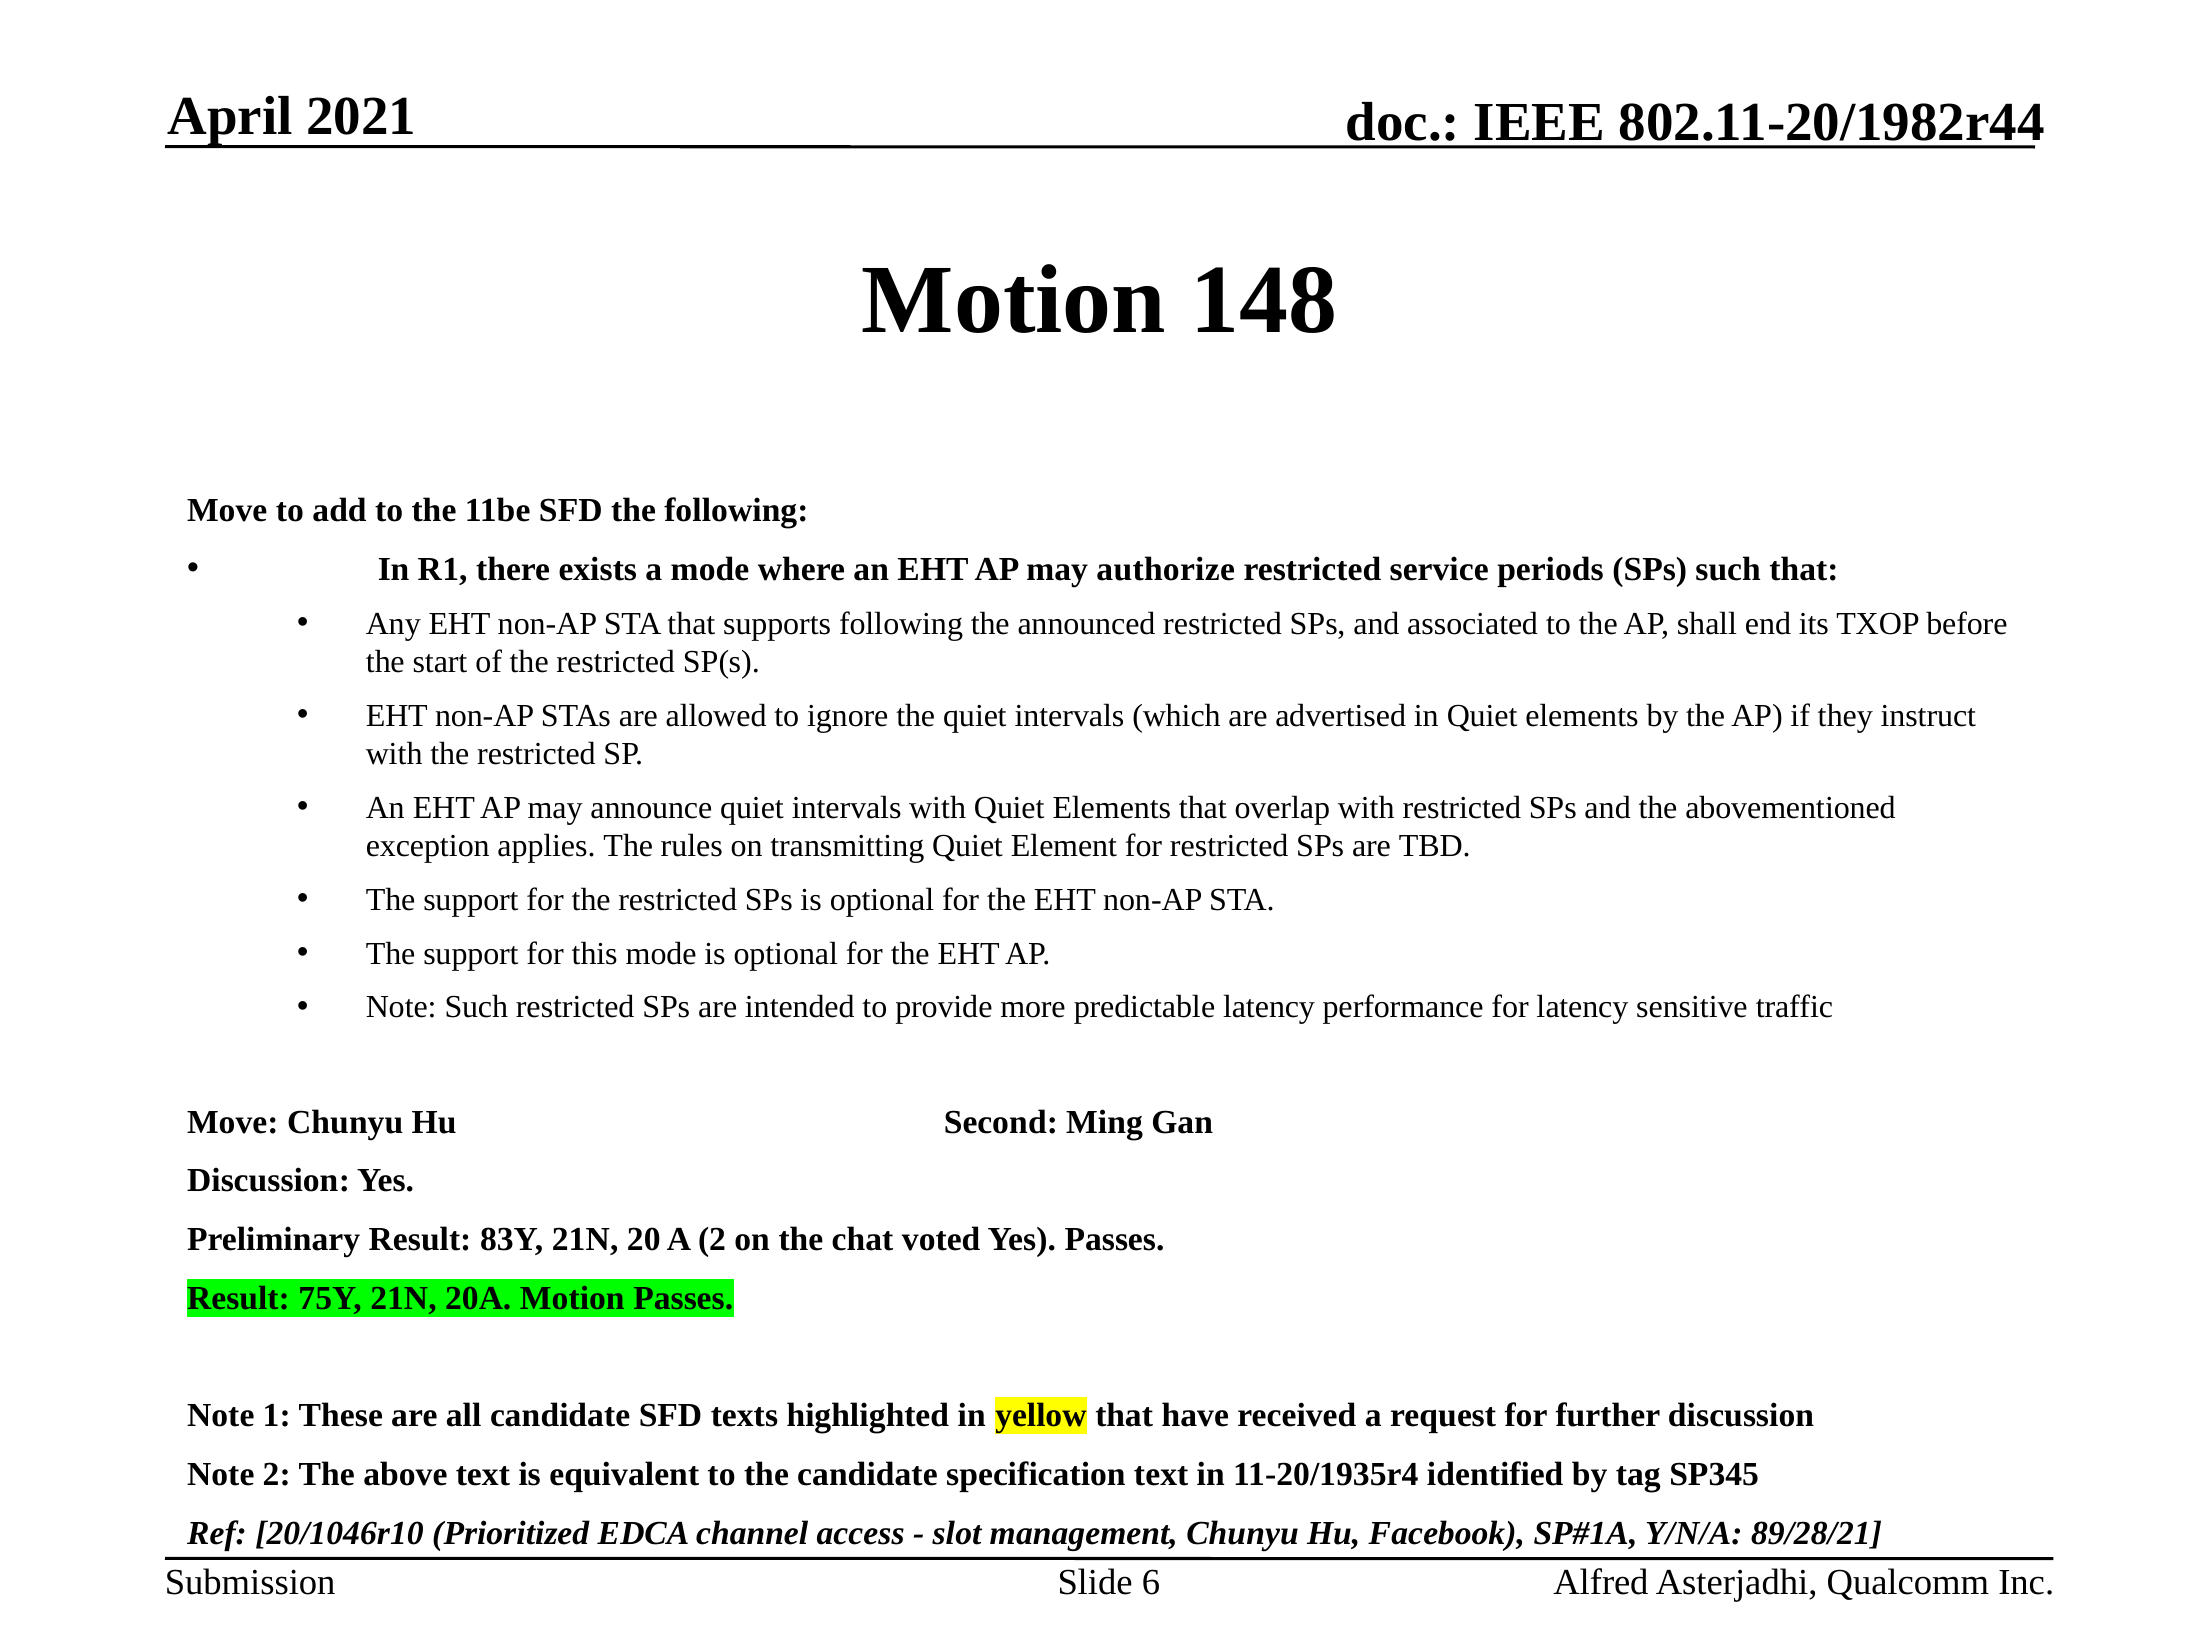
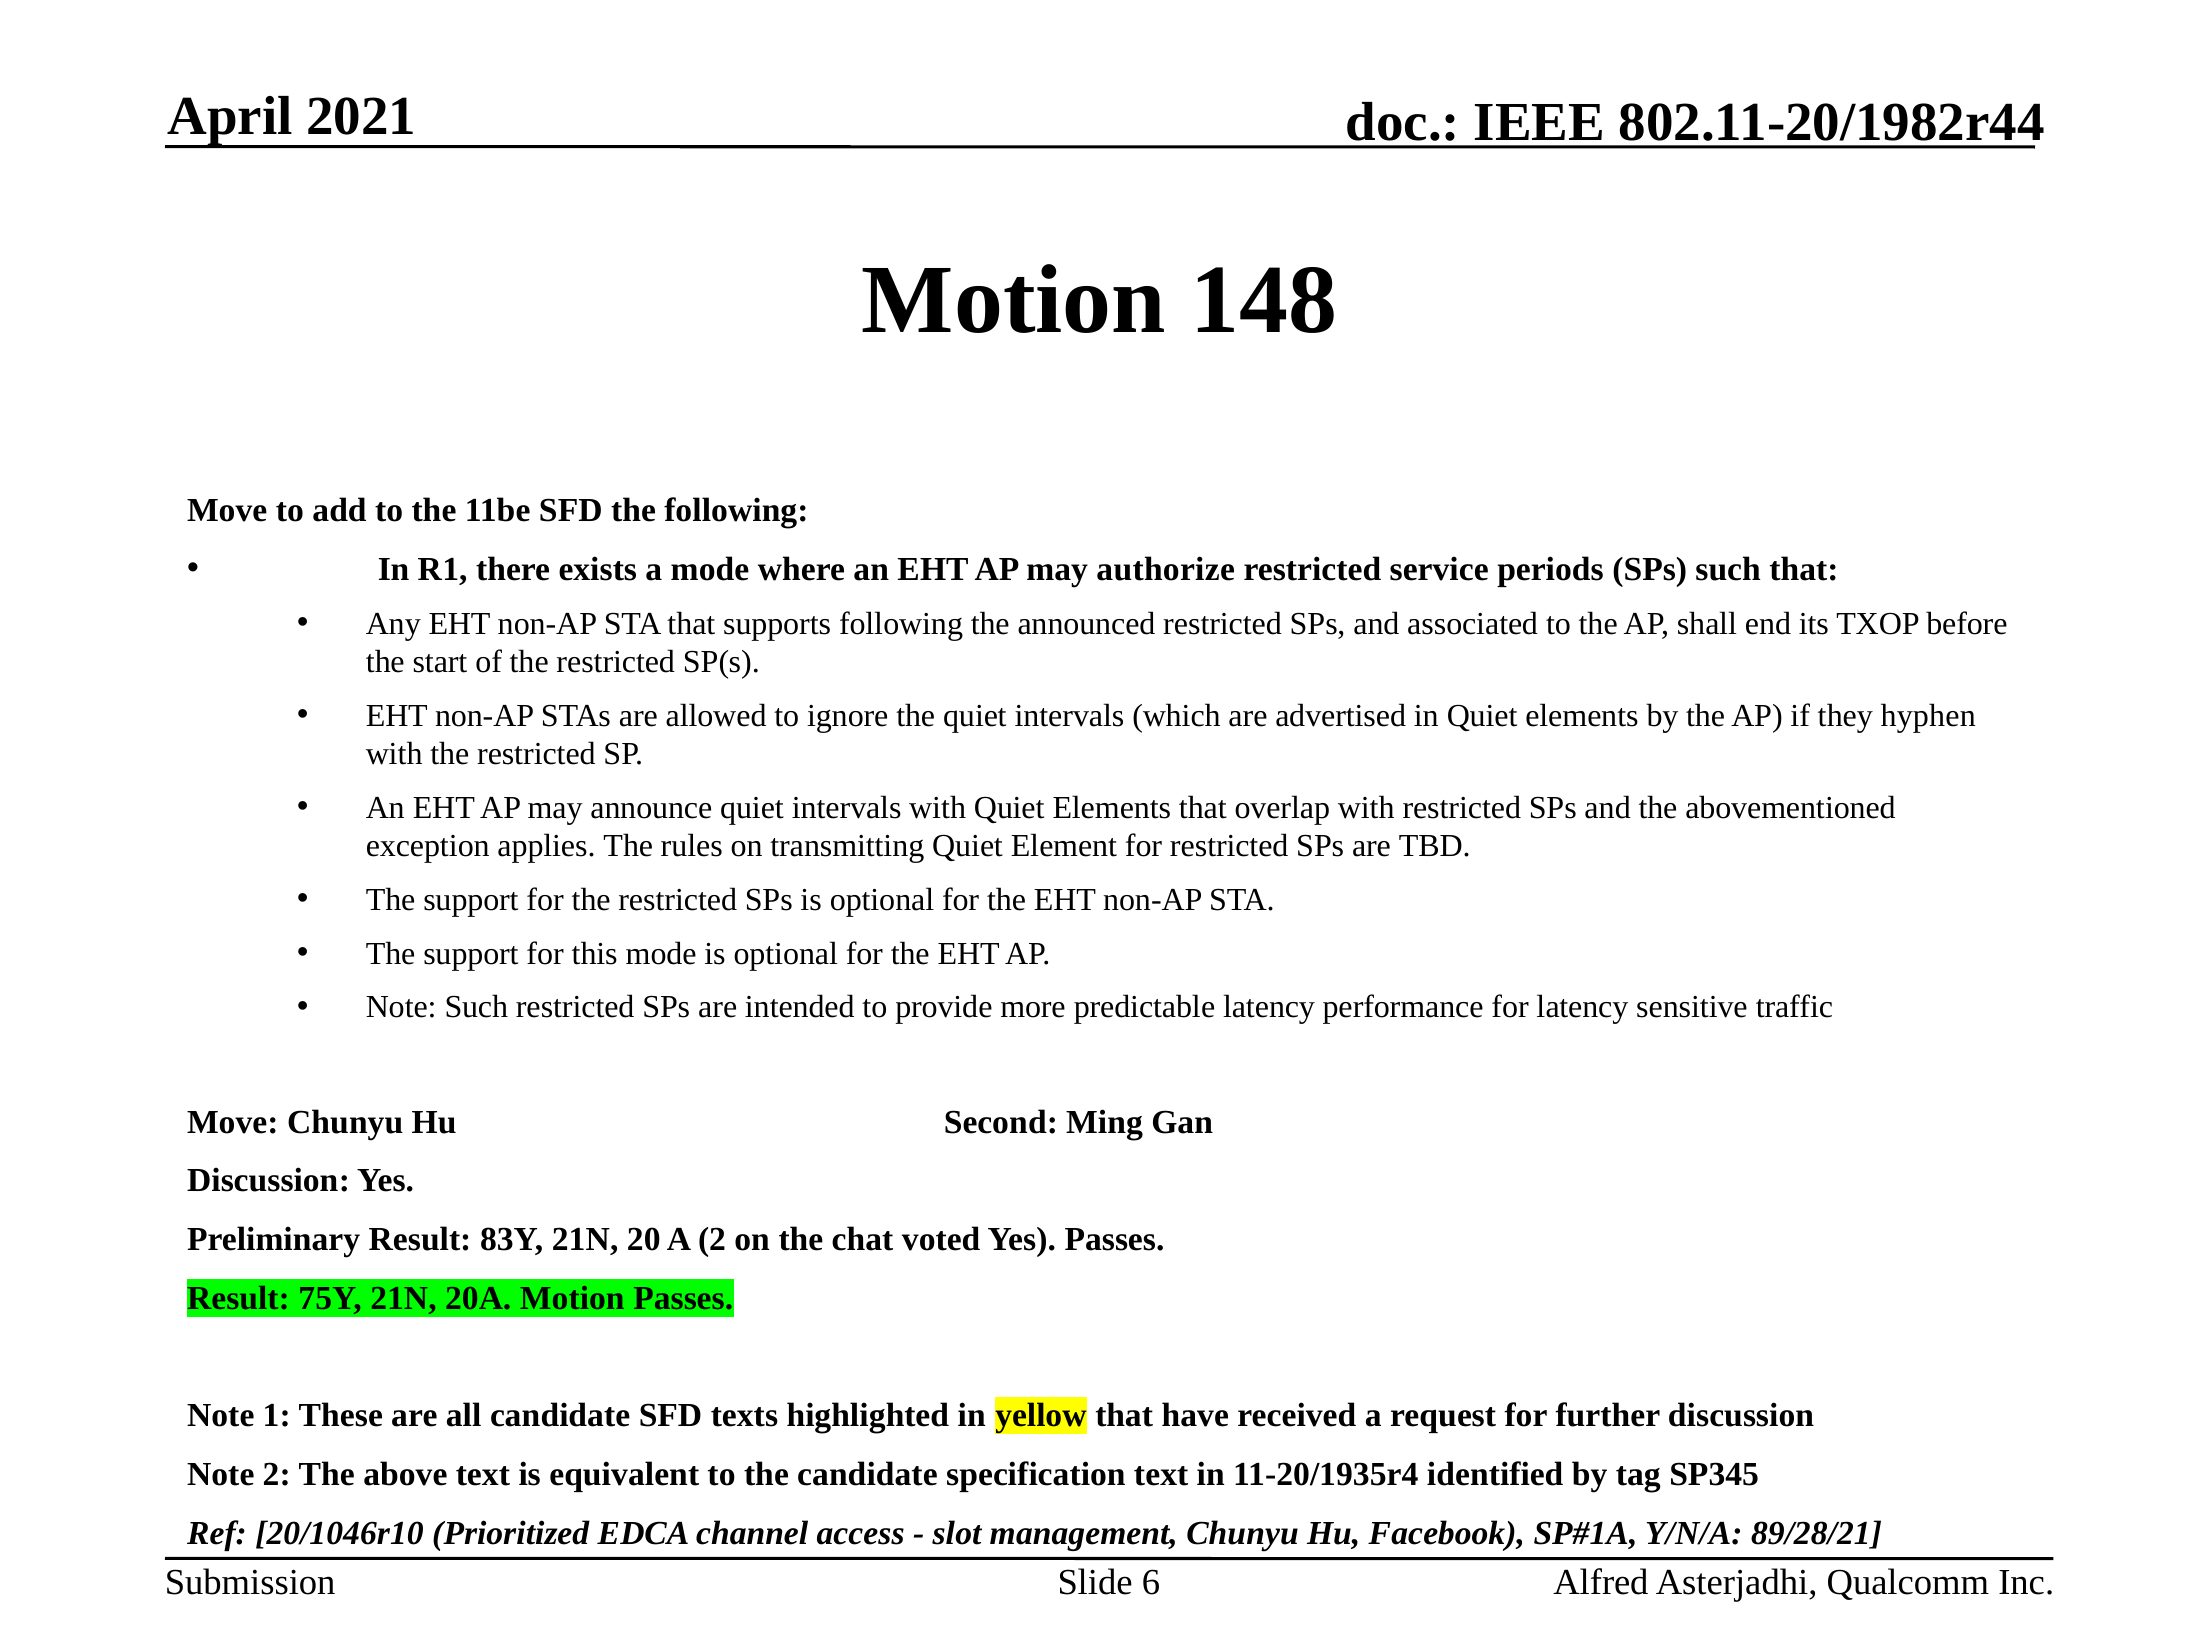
instruct: instruct -> hyphen
